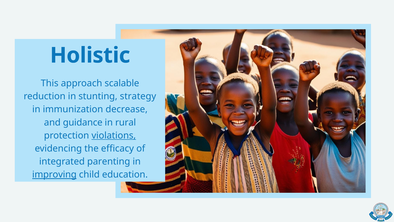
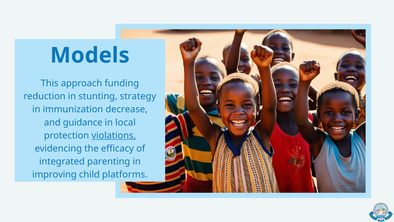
Holistic: Holistic -> Models
scalable: scalable -> funding
rural: rural -> local
improving underline: present -> none
education: education -> platforms
